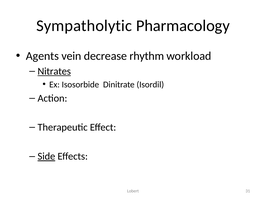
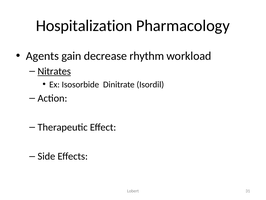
Sympatholytic: Sympatholytic -> Hospitalization
vein: vein -> gain
Side underline: present -> none
